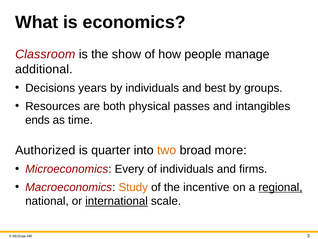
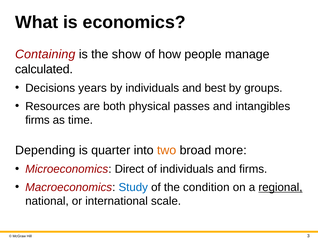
Classroom: Classroom -> Containing
additional: additional -> calculated
ends at (37, 120): ends -> firms
Authorized: Authorized -> Depending
Every: Every -> Direct
Study colour: orange -> blue
incentive: incentive -> condition
international underline: present -> none
